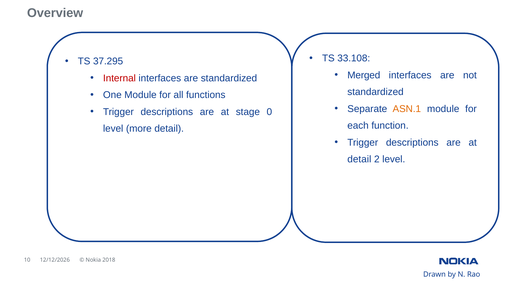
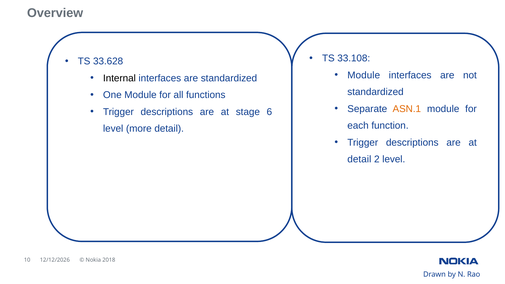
37.295: 37.295 -> 33.628
Merged at (364, 75): Merged -> Module
Internal colour: red -> black
0: 0 -> 6
